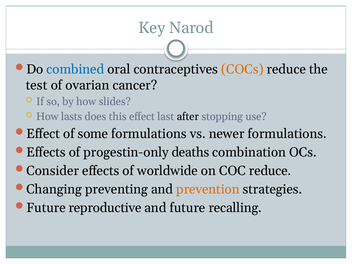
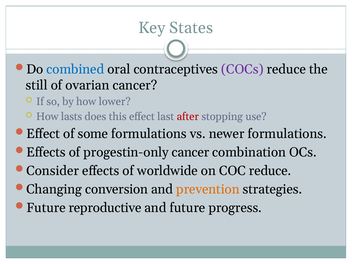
Narod: Narod -> States
COCs colour: orange -> purple
test: test -> still
slides: slides -> lower
after colour: black -> red
progestin-only deaths: deaths -> cancer
preventing: preventing -> conversion
recalling: recalling -> progress
